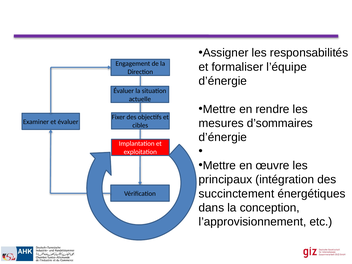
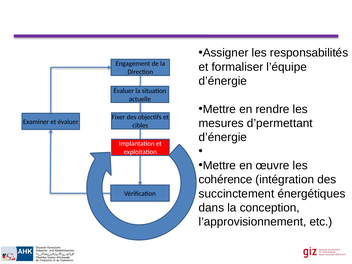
d’sommaires: d’sommaires -> d’permettant
principaux: principaux -> cohérence
